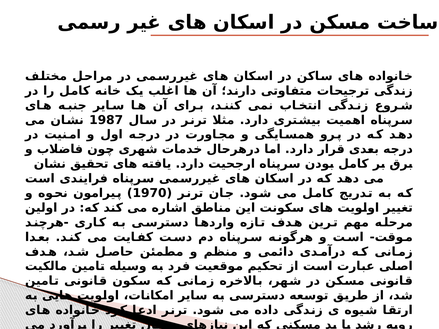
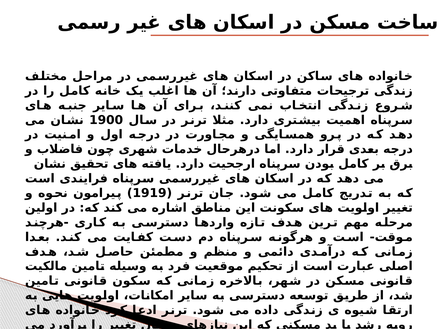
1987: 1987 -> 1900
1970: 1970 -> 1919
